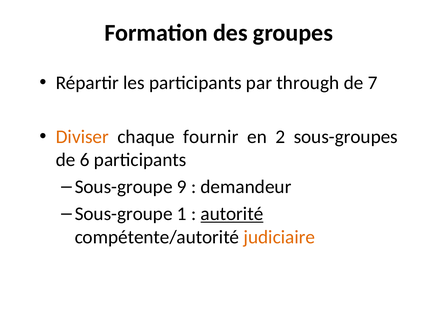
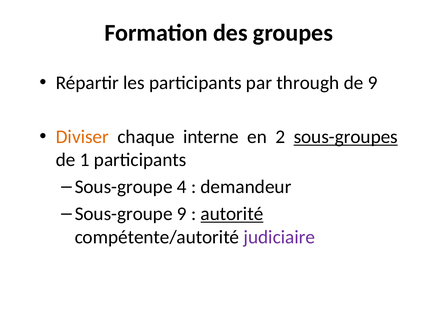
de 7: 7 -> 9
fournir: fournir -> interne
sous-groupes underline: none -> present
6: 6 -> 1
9: 9 -> 4
Sous-groupe 1: 1 -> 9
judiciaire colour: orange -> purple
